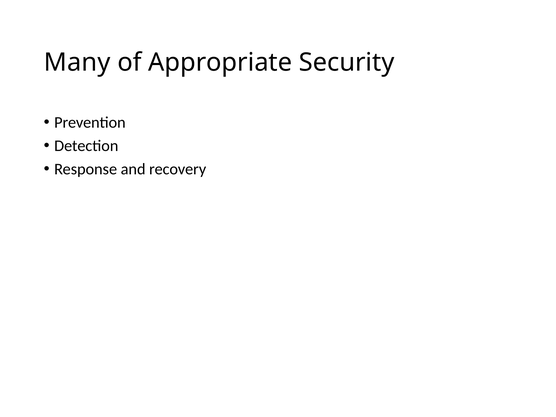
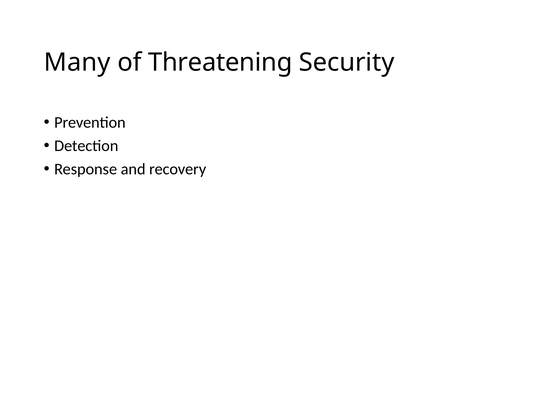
Appropriate: Appropriate -> Threatening
